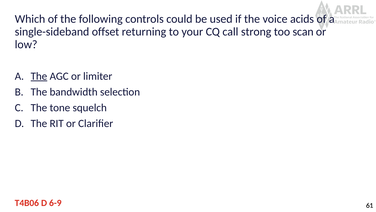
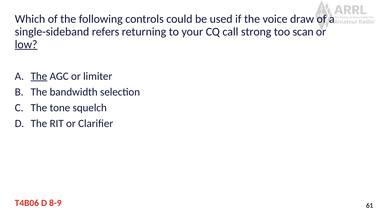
acids: acids -> draw
offset: offset -> refers
low underline: none -> present
6-9: 6-9 -> 8-9
